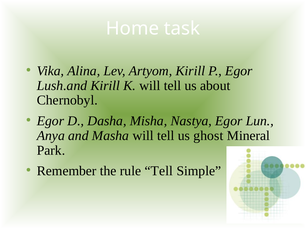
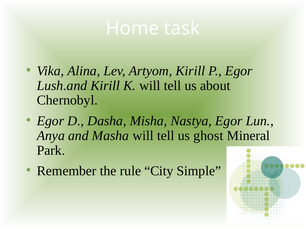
rule Tell: Tell -> City
